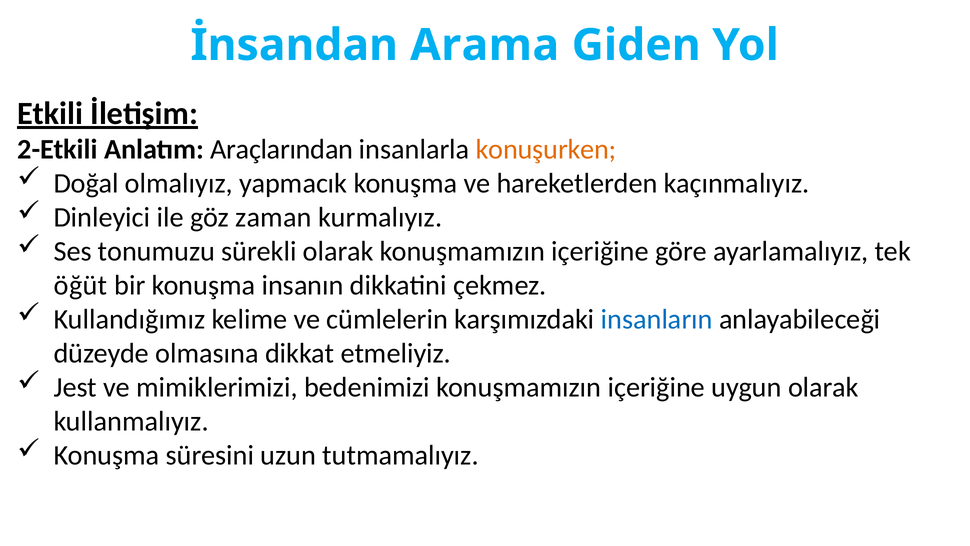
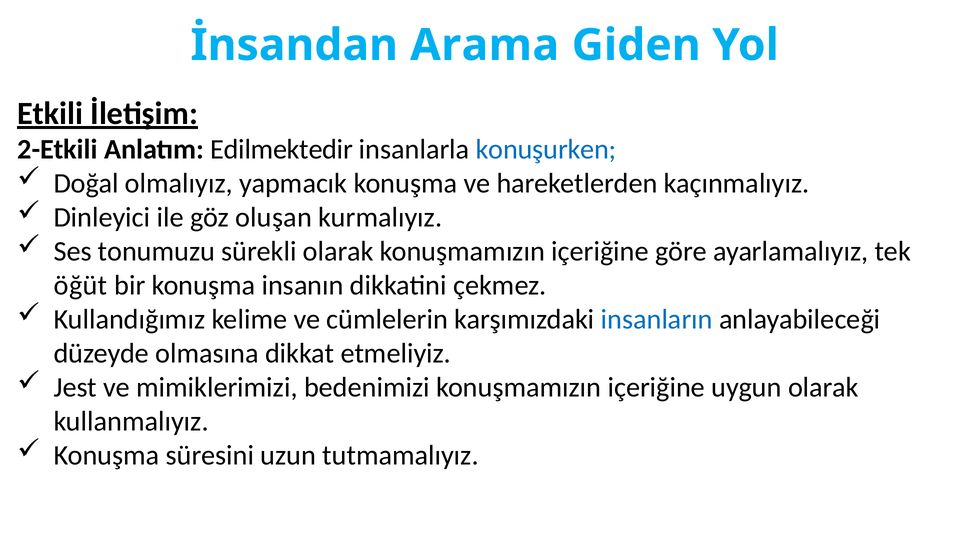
Araçlarından: Araçlarından -> Edilmektedir
konuşurken colour: orange -> blue
zaman: zaman -> oluşan
